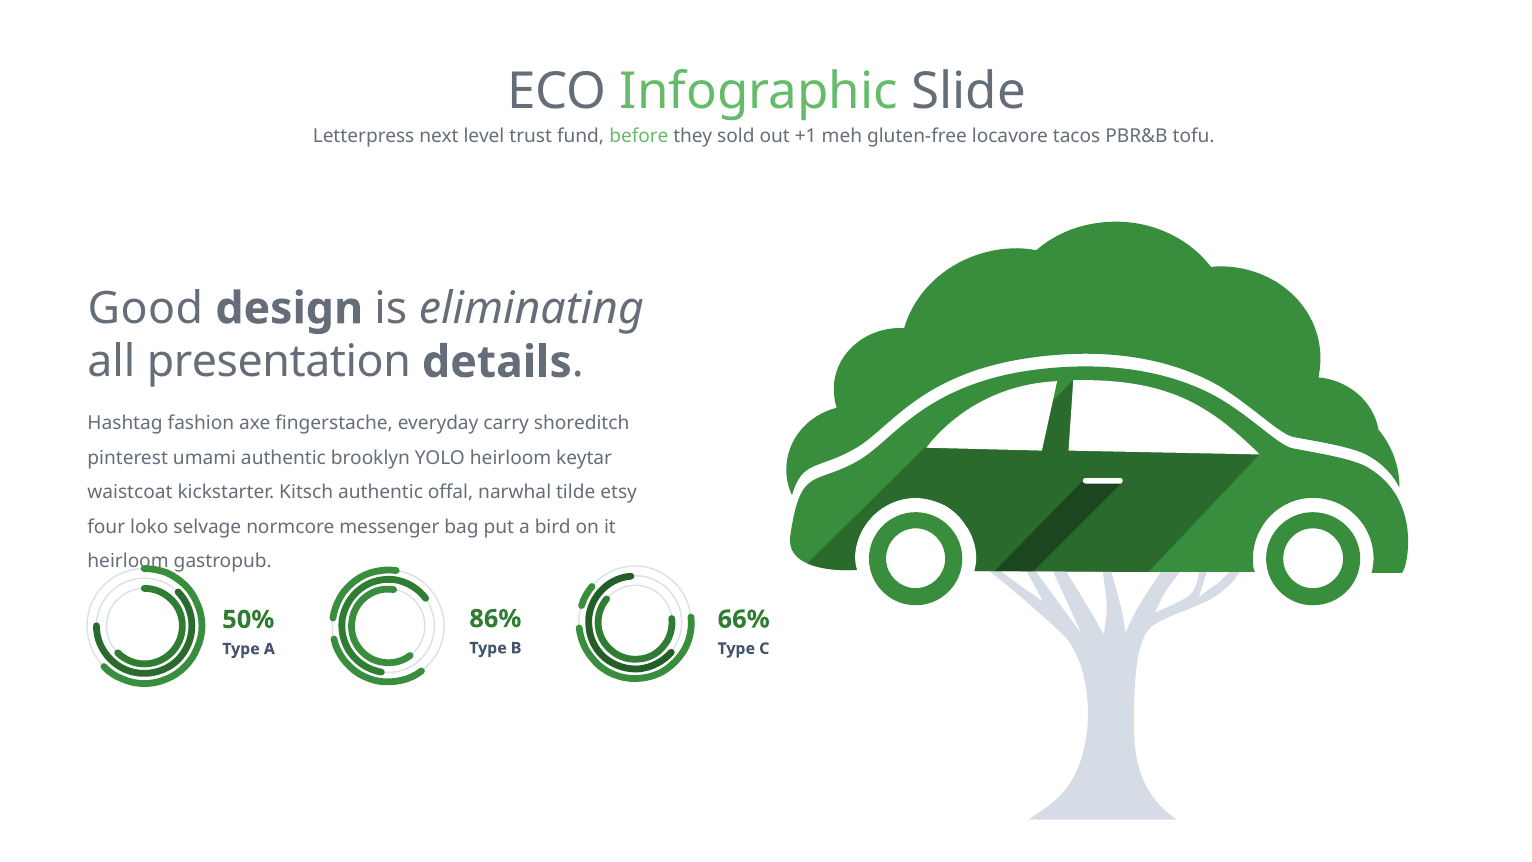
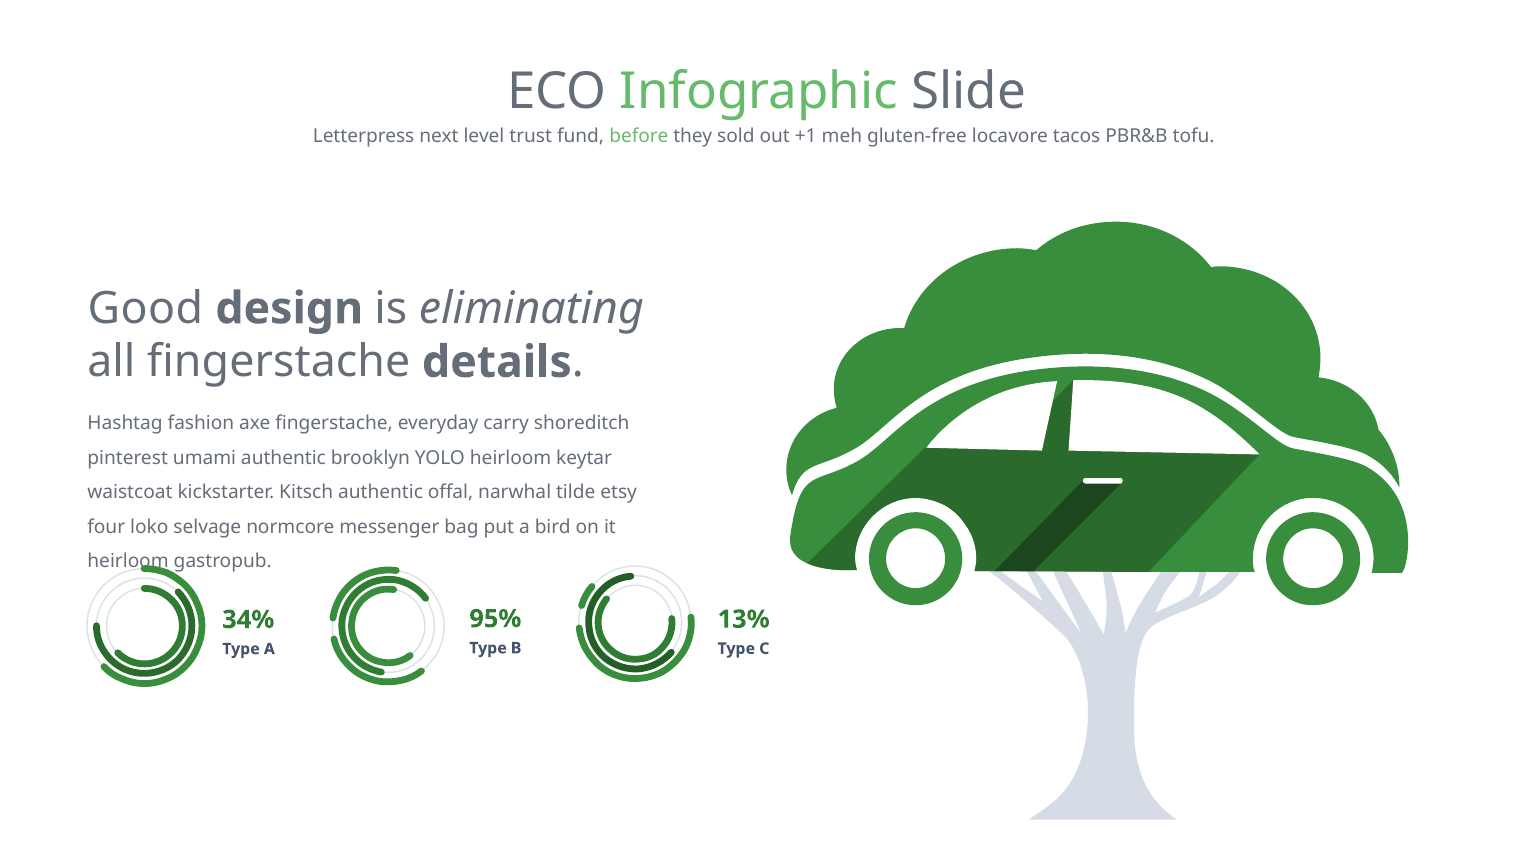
all presentation: presentation -> fingerstache
86%: 86% -> 95%
66%: 66% -> 13%
50%: 50% -> 34%
